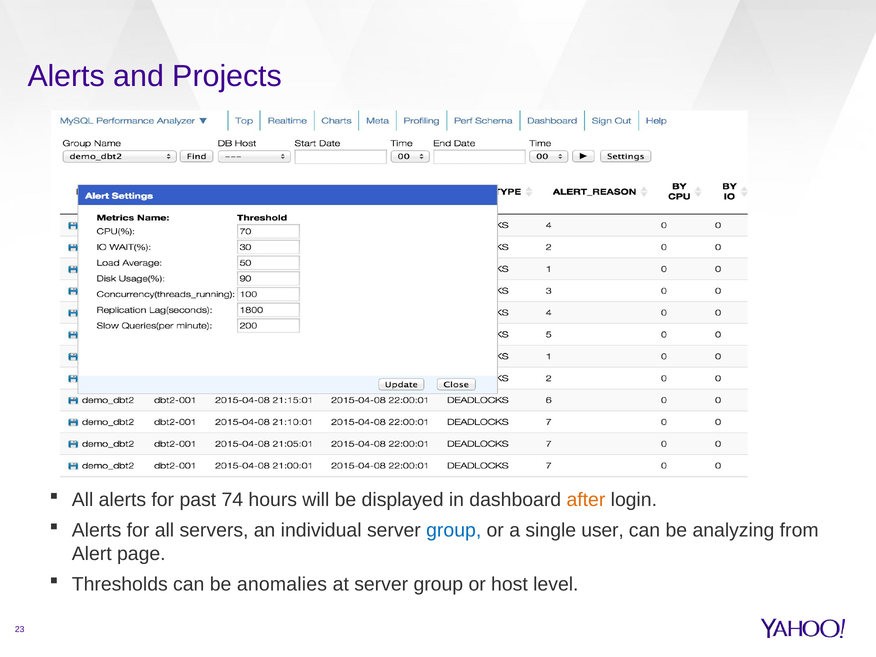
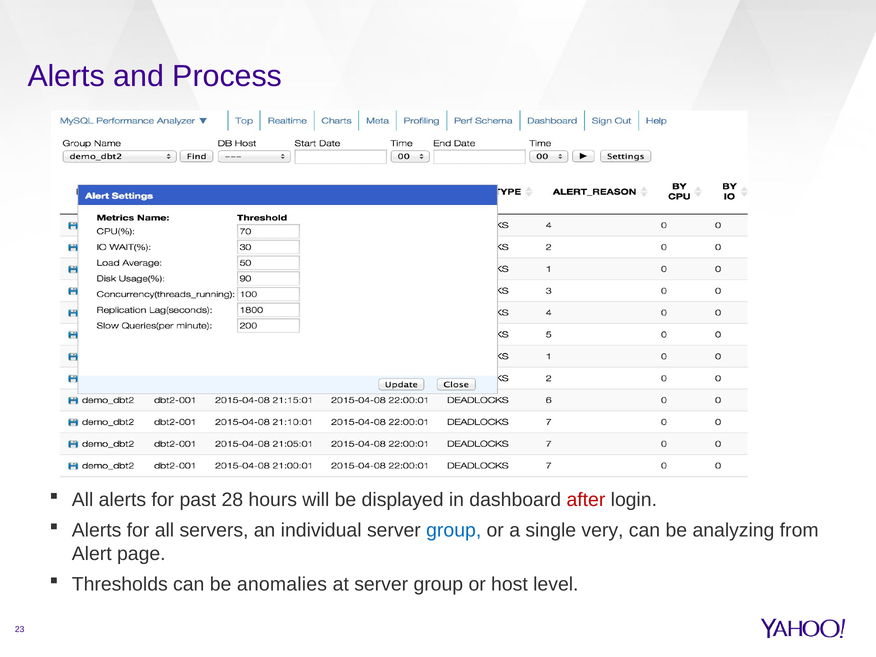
Projects: Projects -> Process
74: 74 -> 28
after colour: orange -> red
user: user -> very
